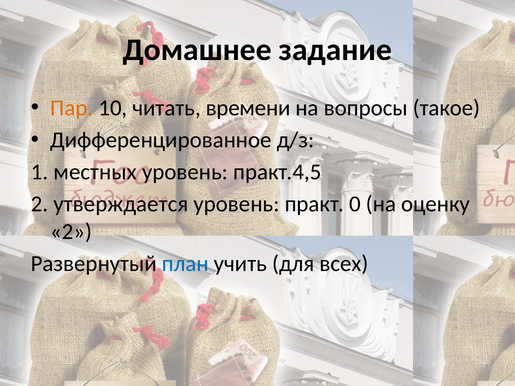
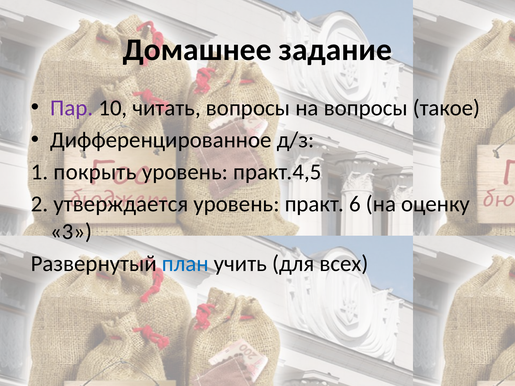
Пар colour: orange -> purple
читать времени: времени -> вопросы
местных: местных -> покрыть
0: 0 -> 6
2 at (71, 232): 2 -> 3
